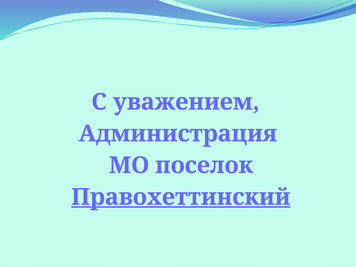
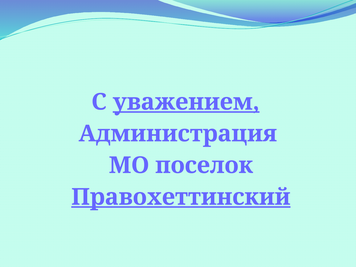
уважением underline: none -> present
